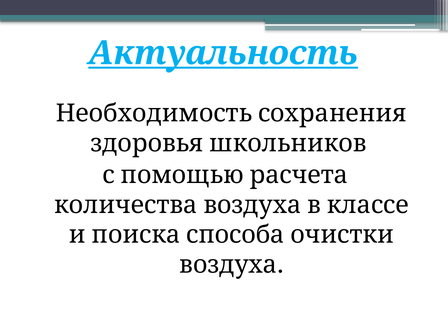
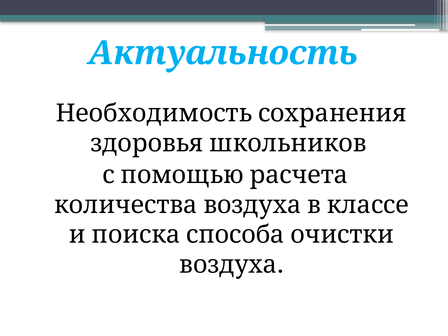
Актуальность underline: present -> none
